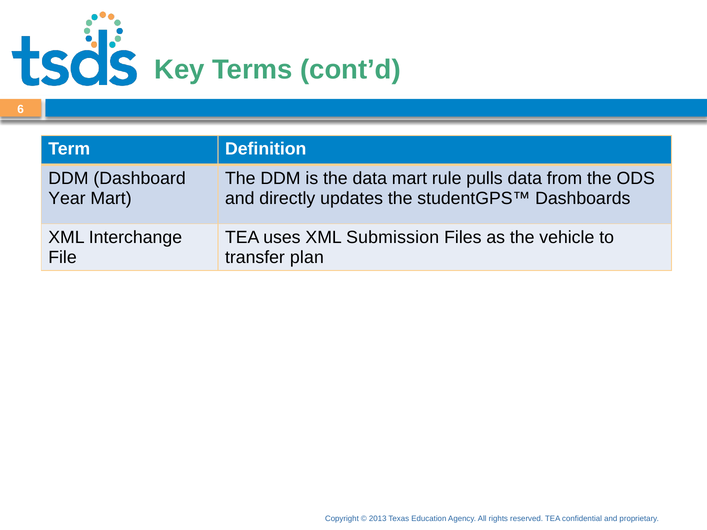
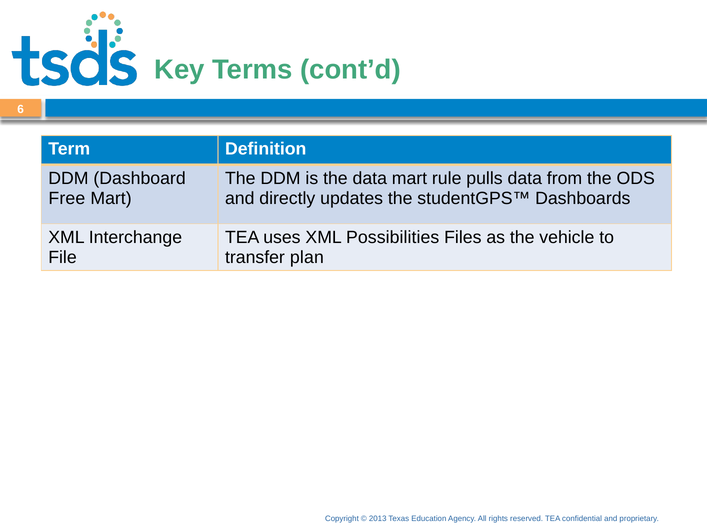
Year: Year -> Free
Submission: Submission -> Possibilities
